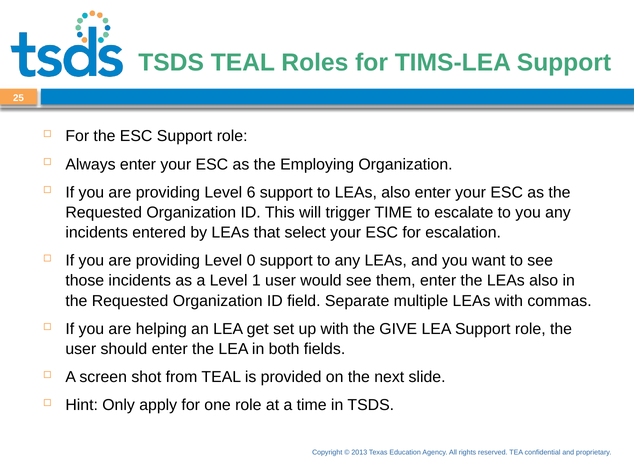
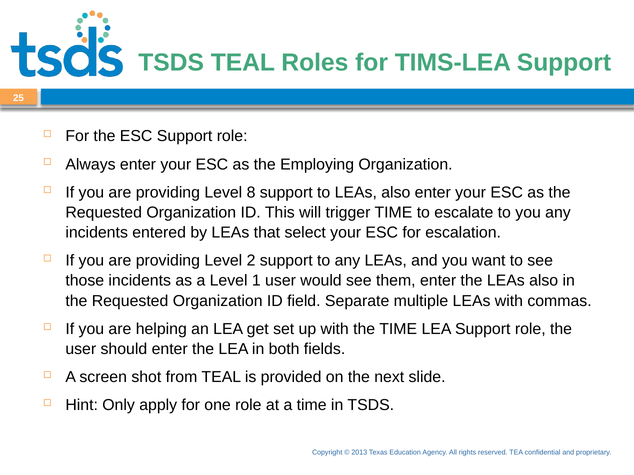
6: 6 -> 8
0: 0 -> 2
the GIVE: GIVE -> TIME
